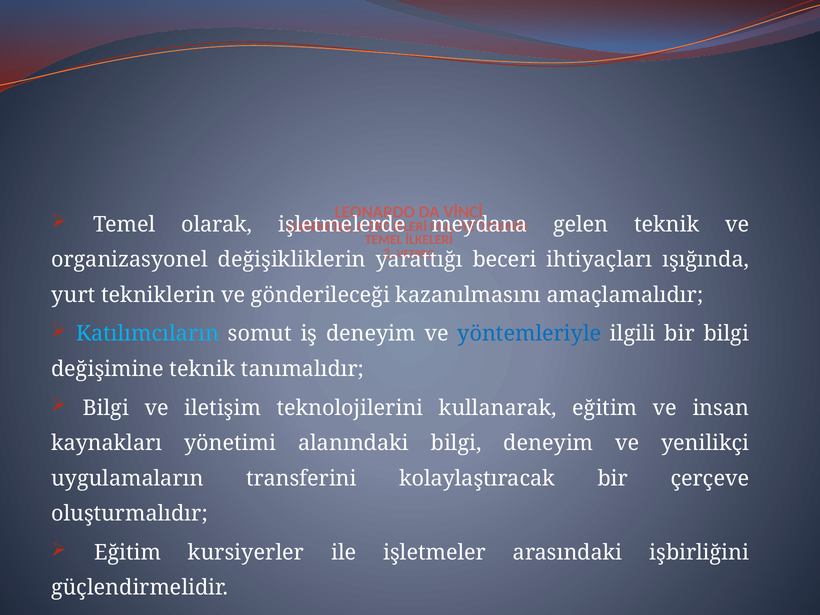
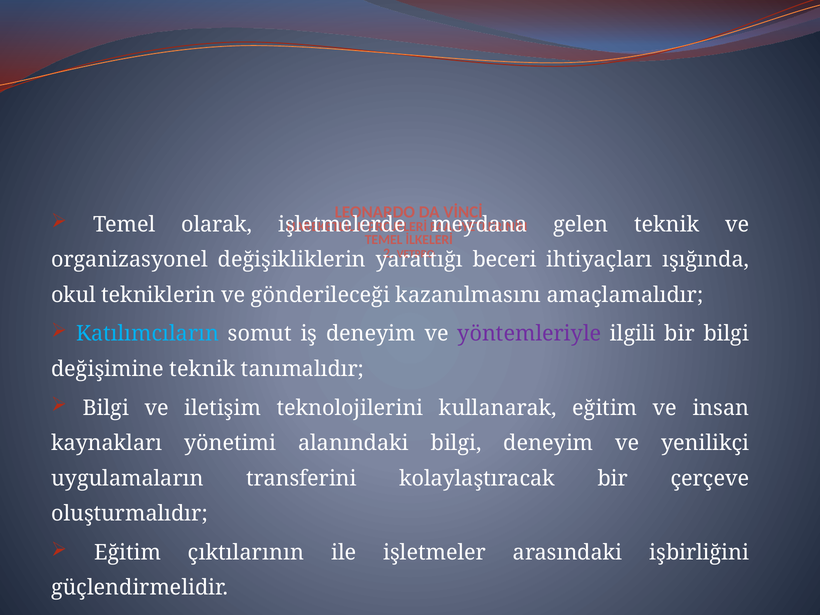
yurt: yurt -> okul
yöntemleriyle colour: blue -> purple
kursiyerler: kursiyerler -> çıktılarının
